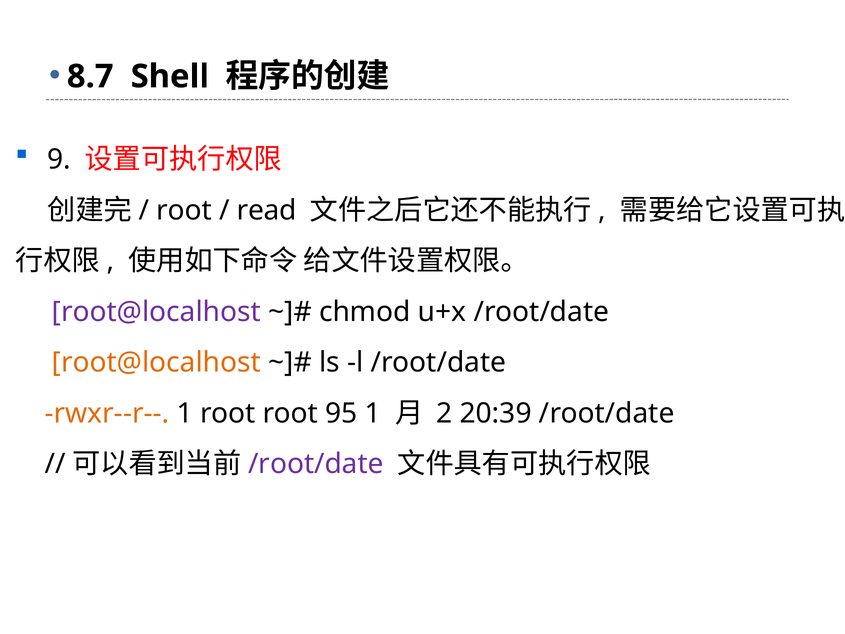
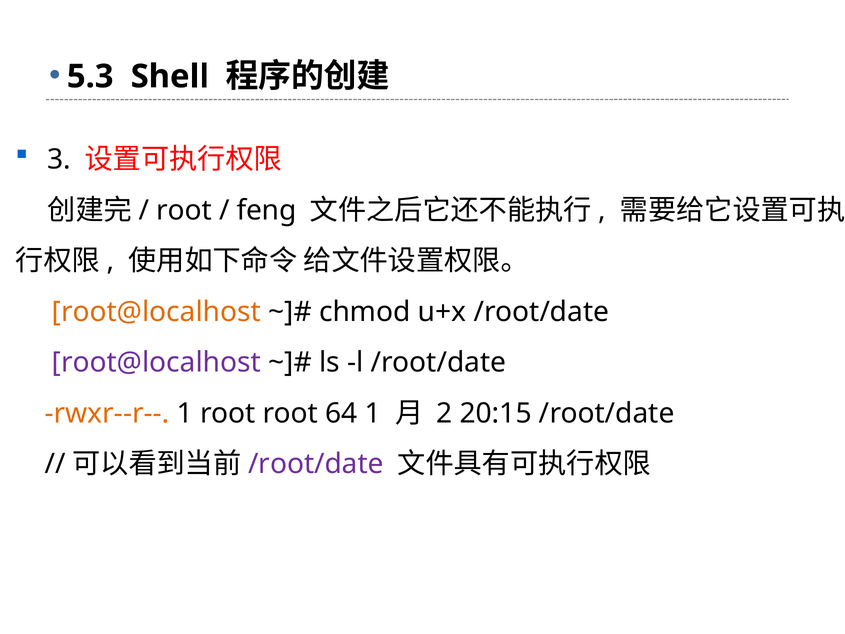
8.7: 8.7 -> 5.3
9: 9 -> 3
read: read -> feng
root@localhost at (156, 312) colour: purple -> orange
root@localhost at (156, 362) colour: orange -> purple
95: 95 -> 64
20:39: 20:39 -> 20:15
